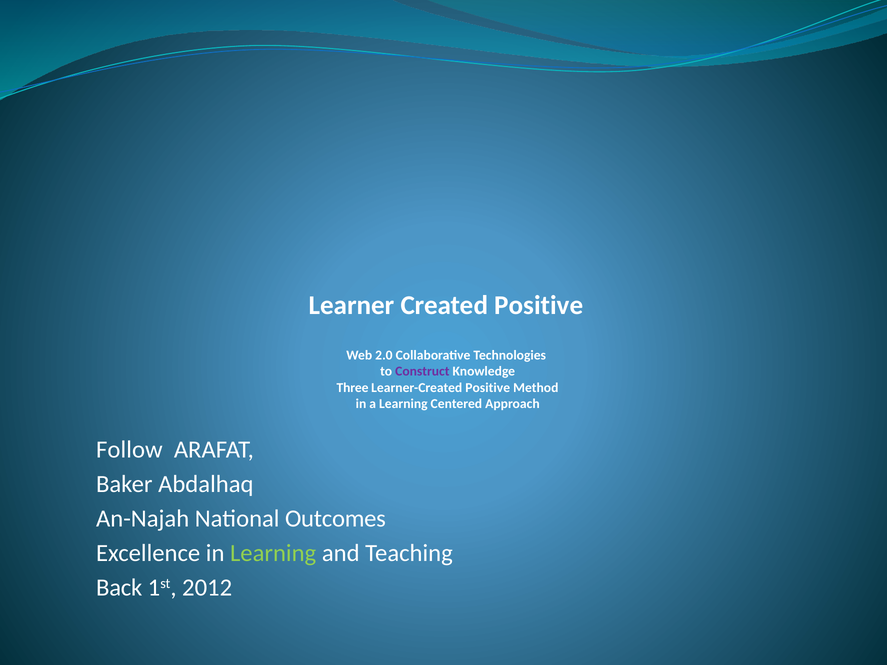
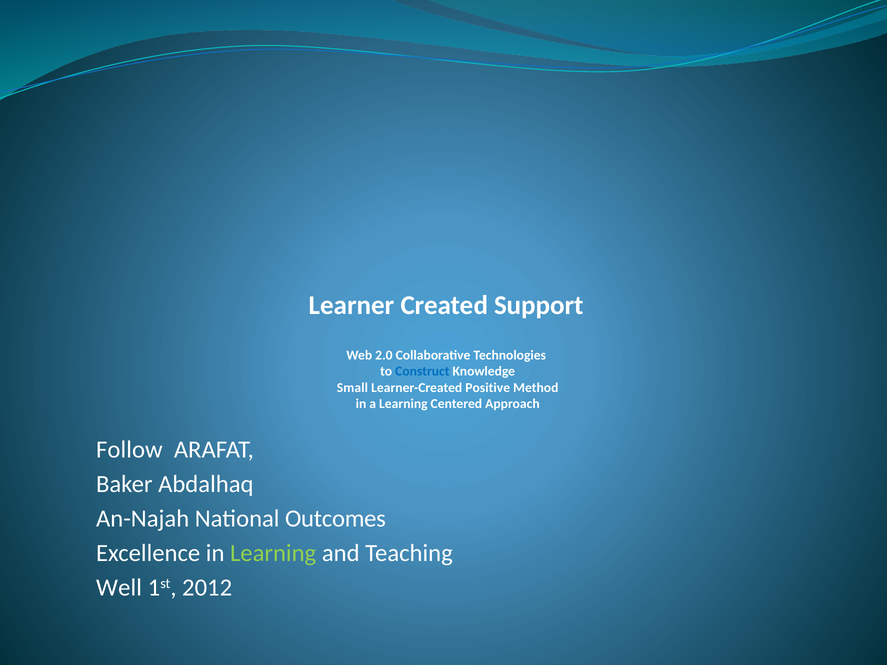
Created Positive: Positive -> Support
Construct colour: purple -> blue
Three: Three -> Small
Back: Back -> Well
